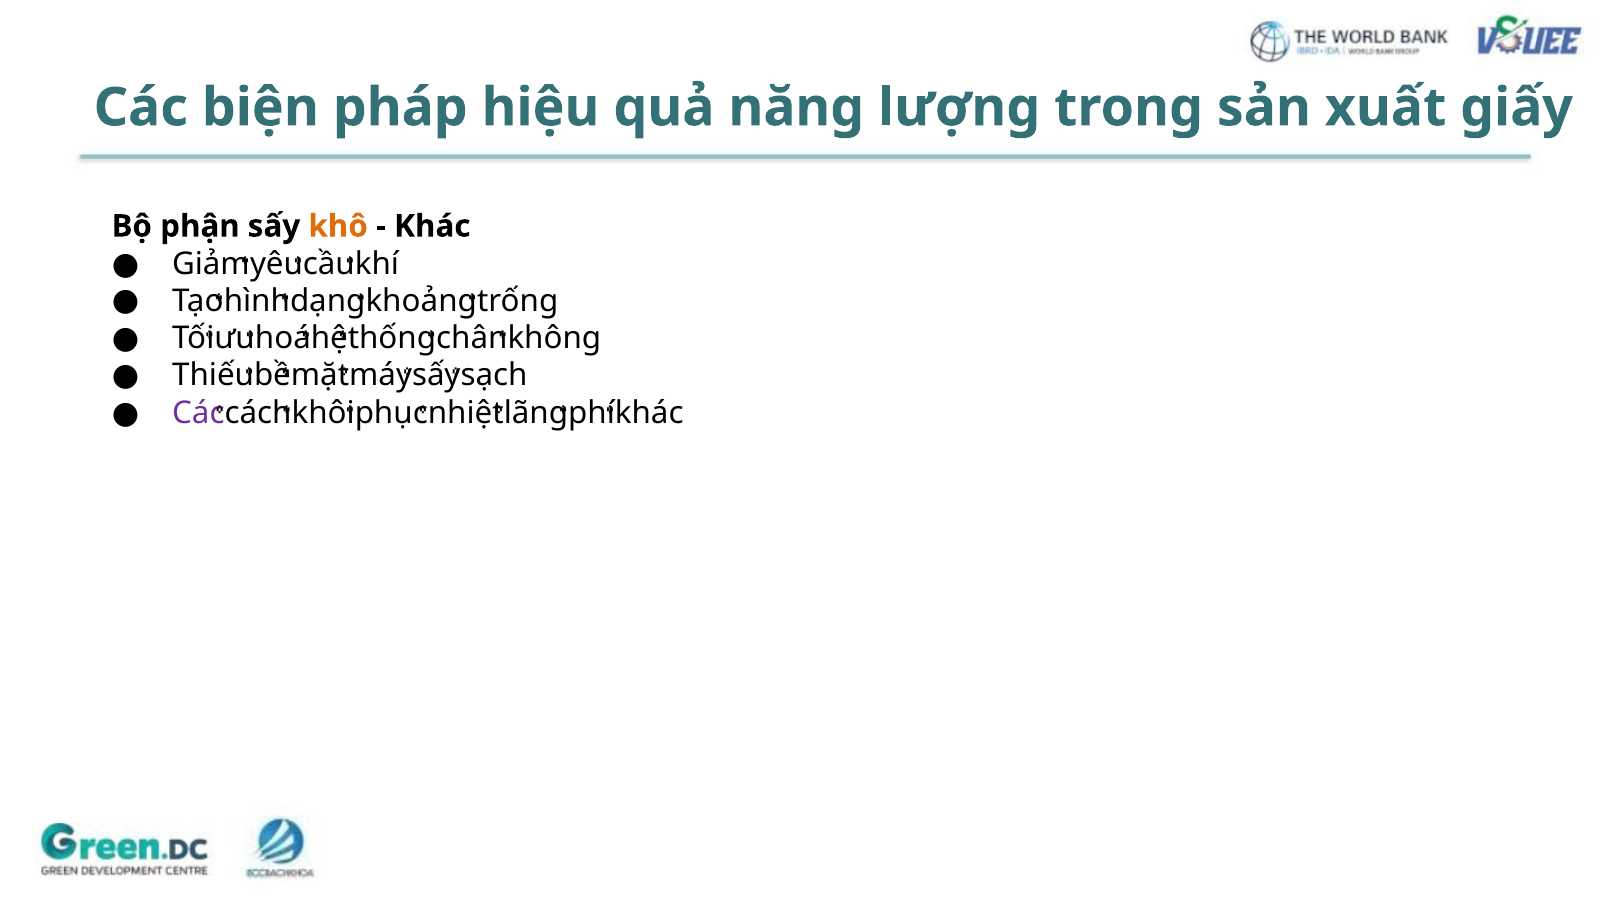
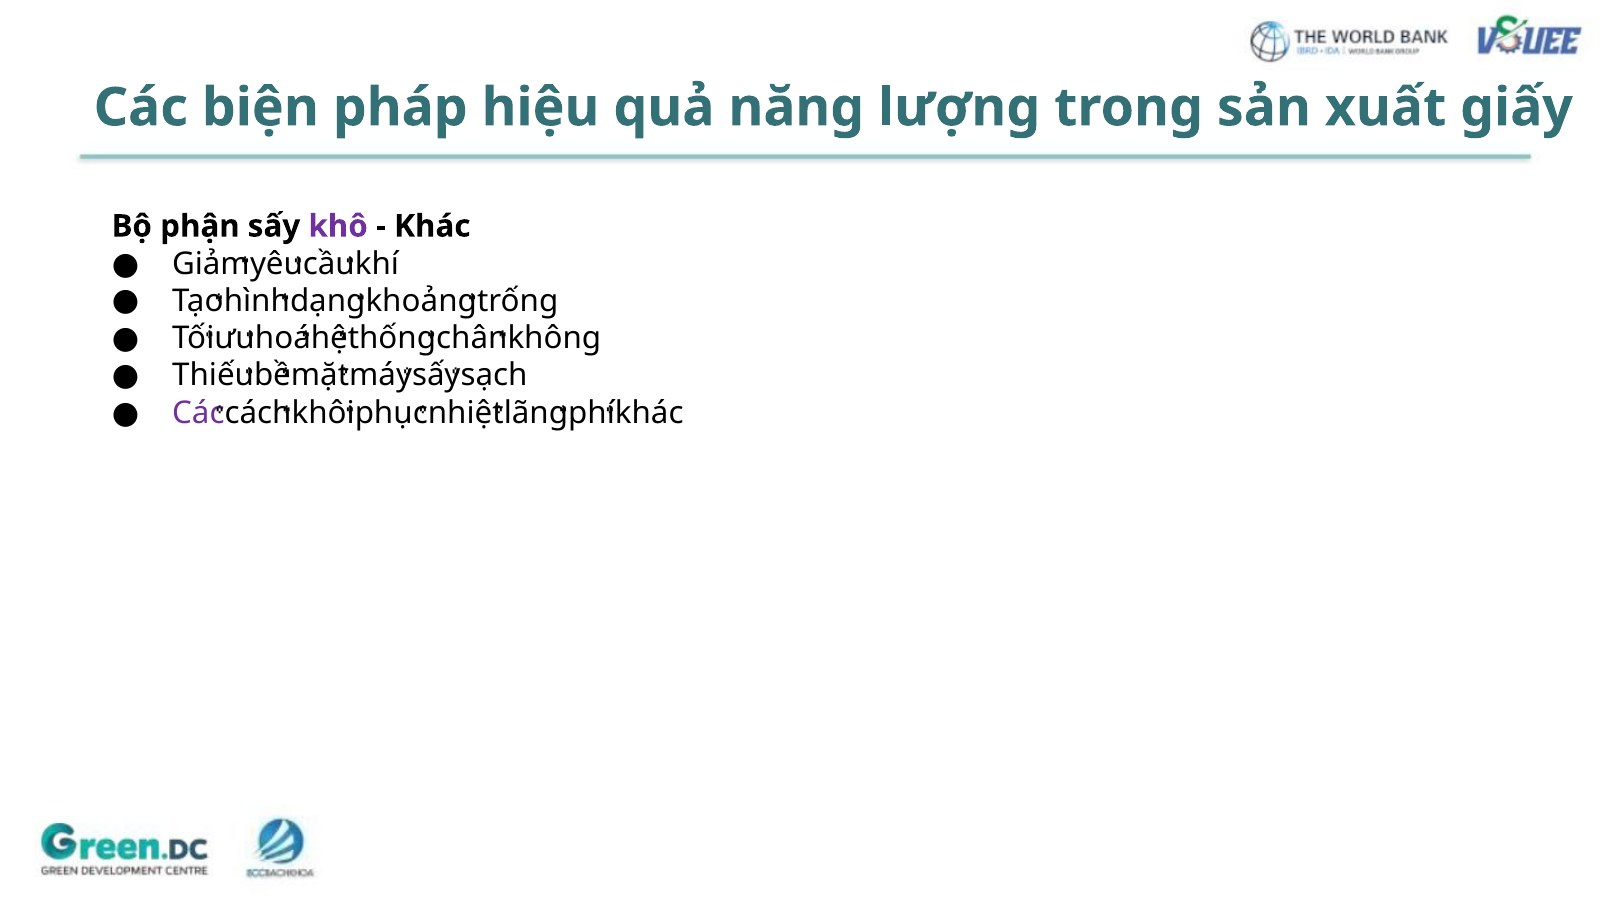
khô colour: orange -> purple
